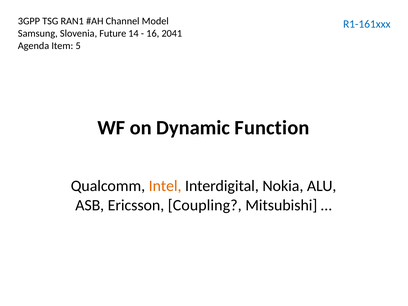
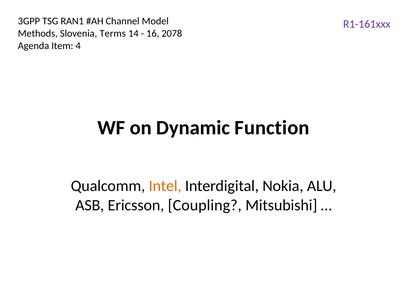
R1-161xxx colour: blue -> purple
Samsung: Samsung -> Methods
Future: Future -> Terms
2041: 2041 -> 2078
5: 5 -> 4
